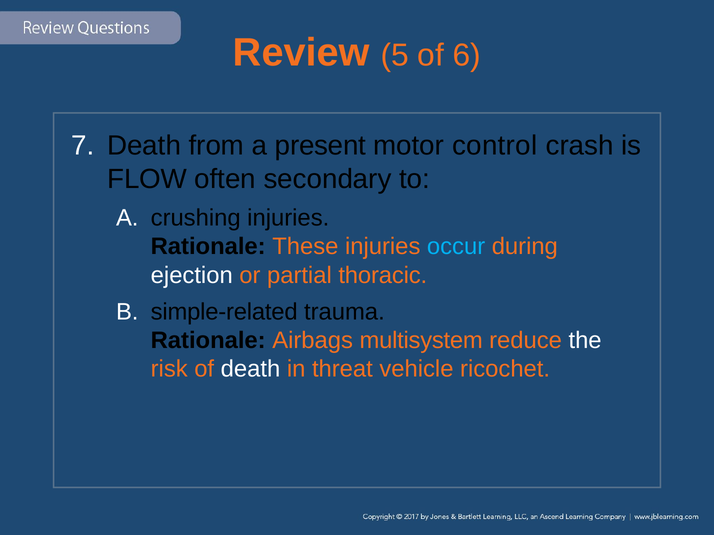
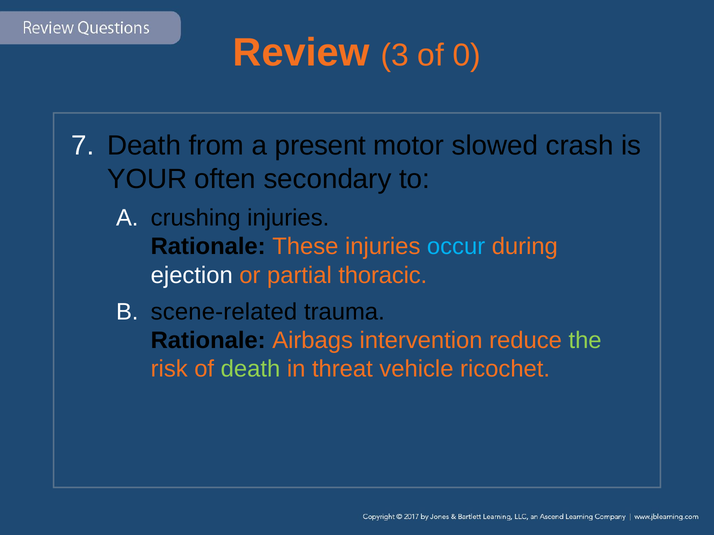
5: 5 -> 3
6: 6 -> 0
control: control -> slowed
FLOW: FLOW -> YOUR
simple-related: simple-related -> scene-related
multisystem: multisystem -> intervention
the colour: white -> light green
death at (250, 369) colour: white -> light green
